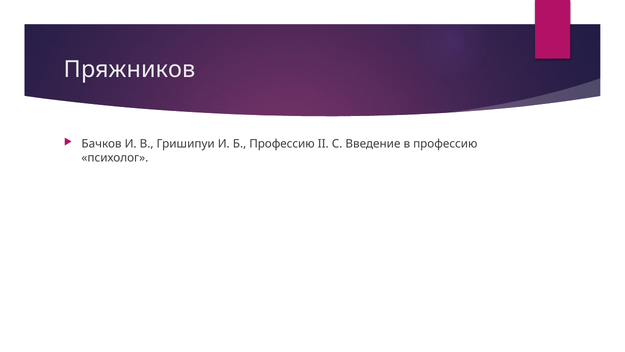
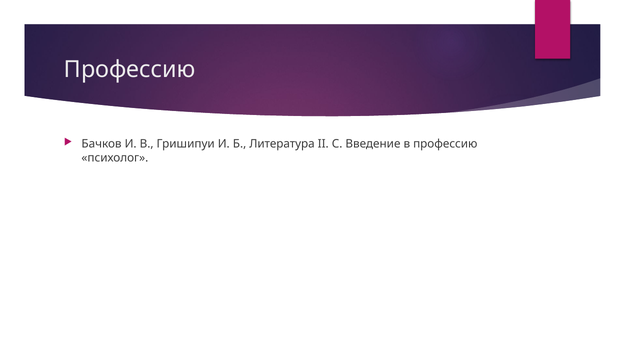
Пряжников at (130, 70): Пряжников -> Профессию
Б Профессию: Профессию -> Литература
